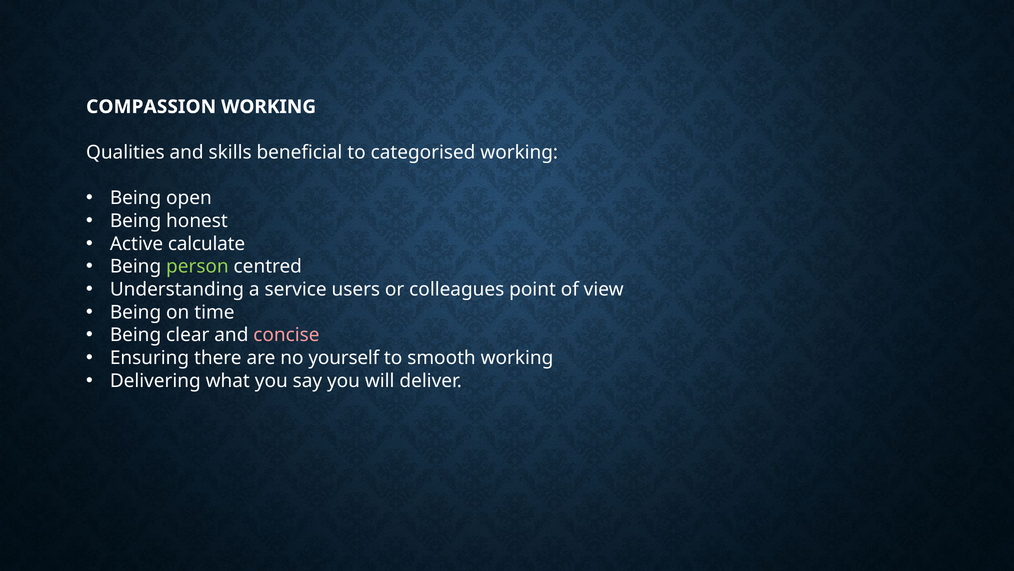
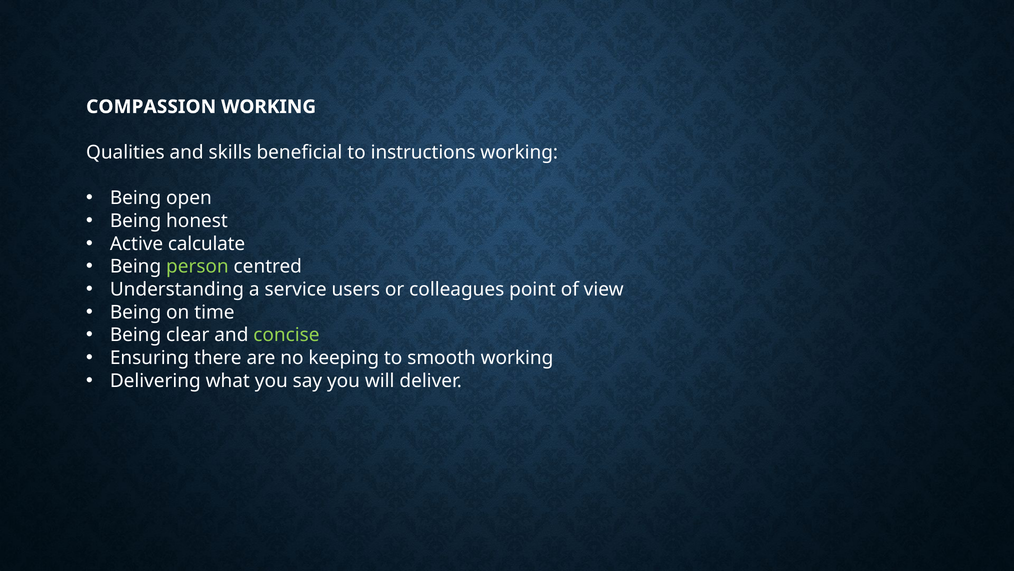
categorised: categorised -> instructions
concise colour: pink -> light green
yourself: yourself -> keeping
